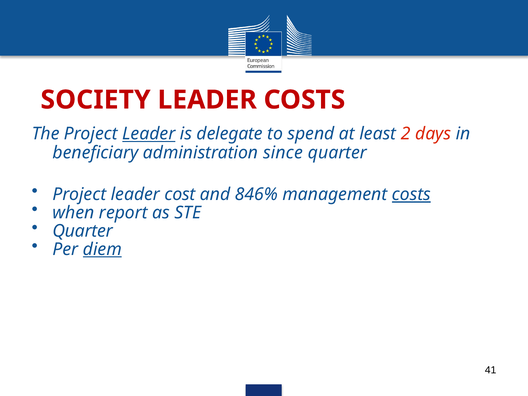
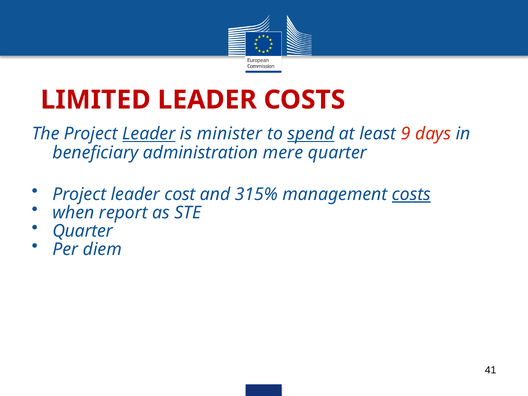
SOCIETY: SOCIETY -> LIMITED
delegate: delegate -> minister
spend underline: none -> present
2: 2 -> 9
since: since -> mere
846%: 846% -> 315%
diem underline: present -> none
